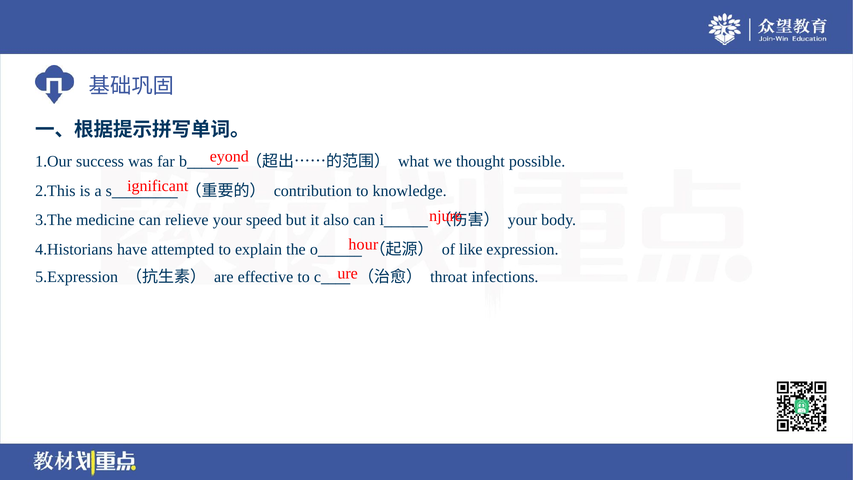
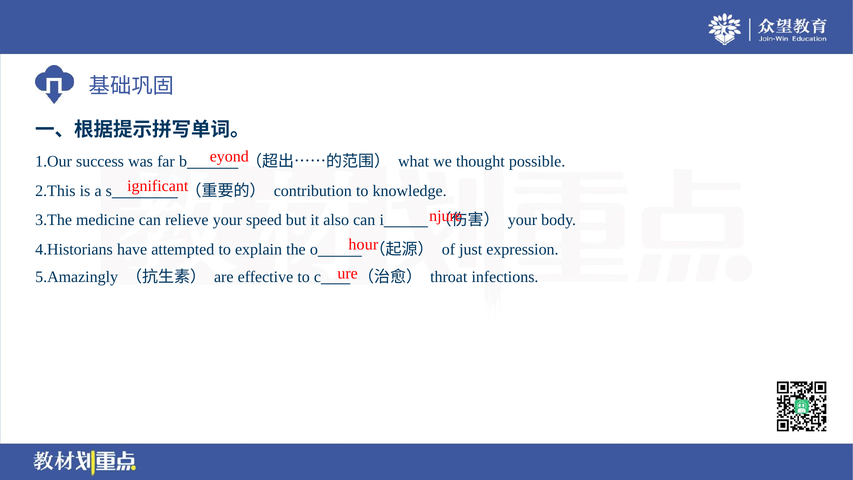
like: like -> just
5.Expression: 5.Expression -> 5.Amazingly
